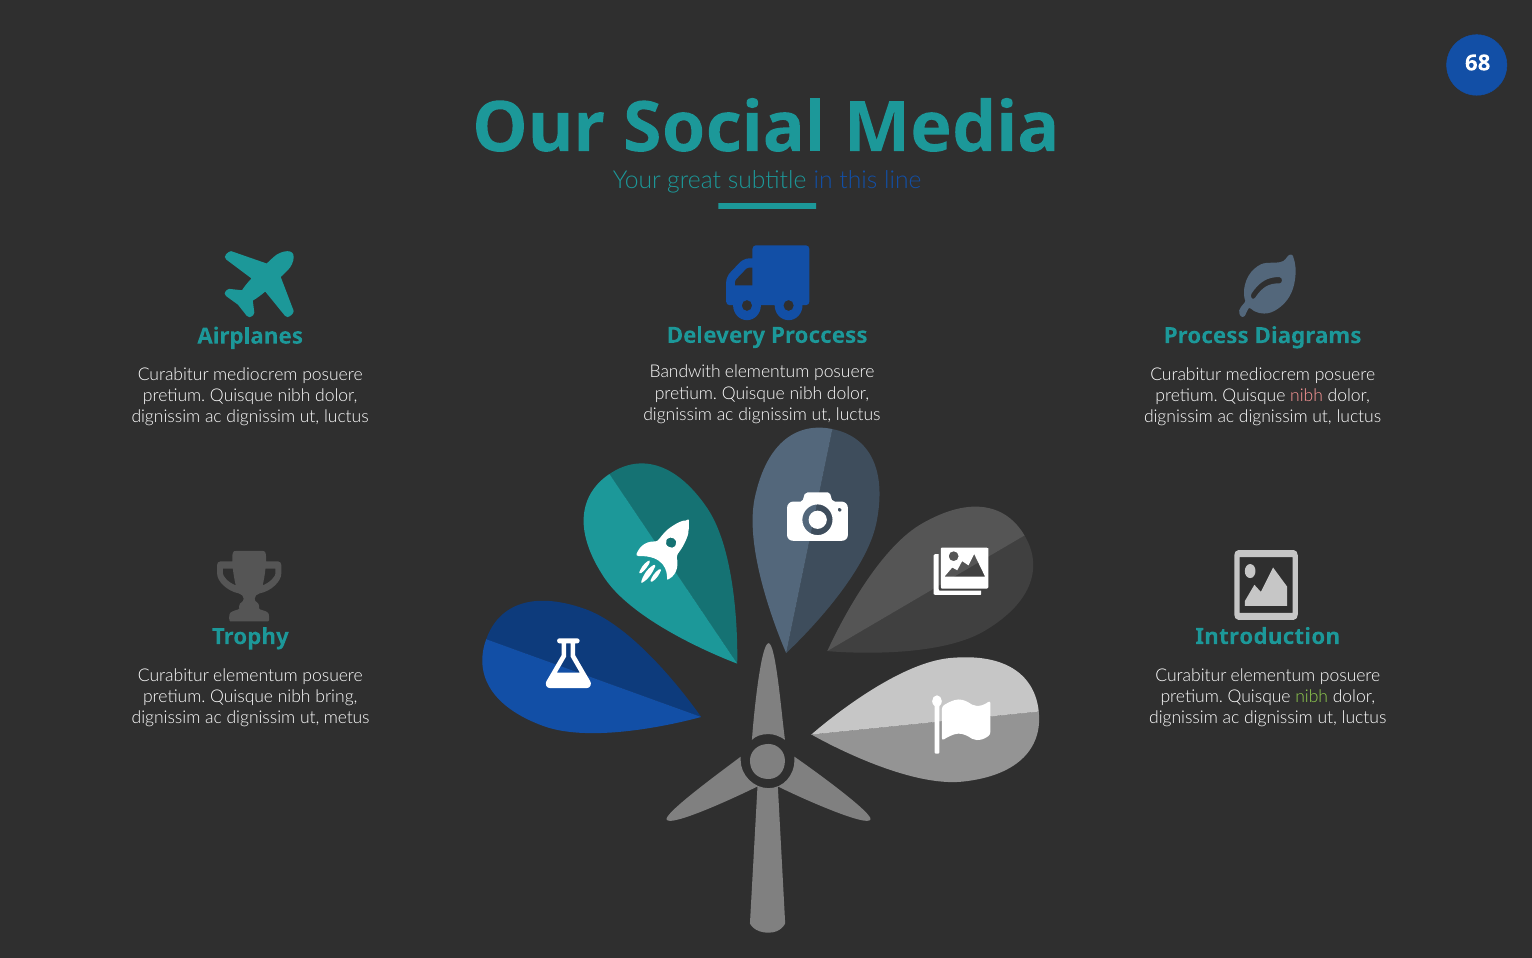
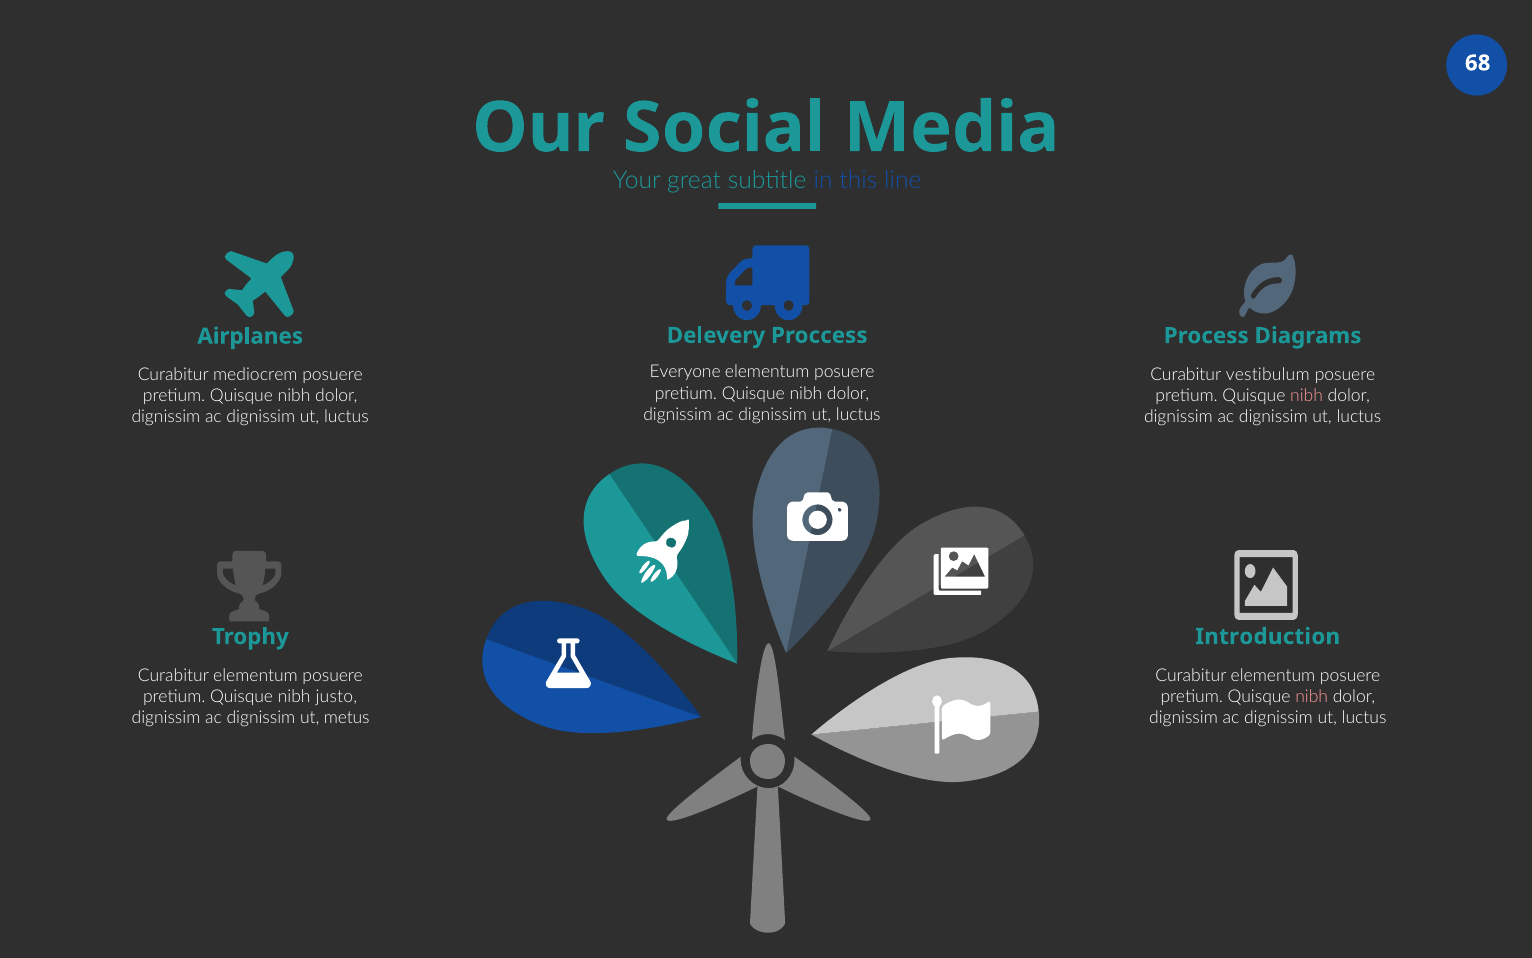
Bandwith: Bandwith -> Everyone
mediocrem at (1268, 374): mediocrem -> vestibulum
nibh at (1312, 696) colour: light green -> pink
bring: bring -> justo
